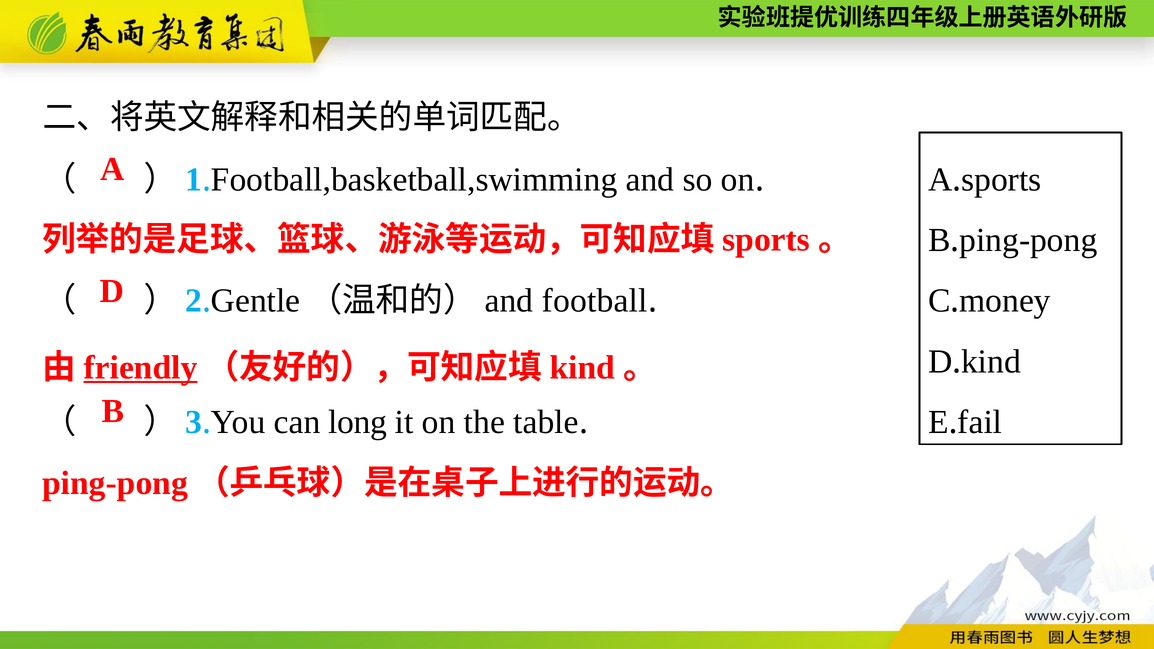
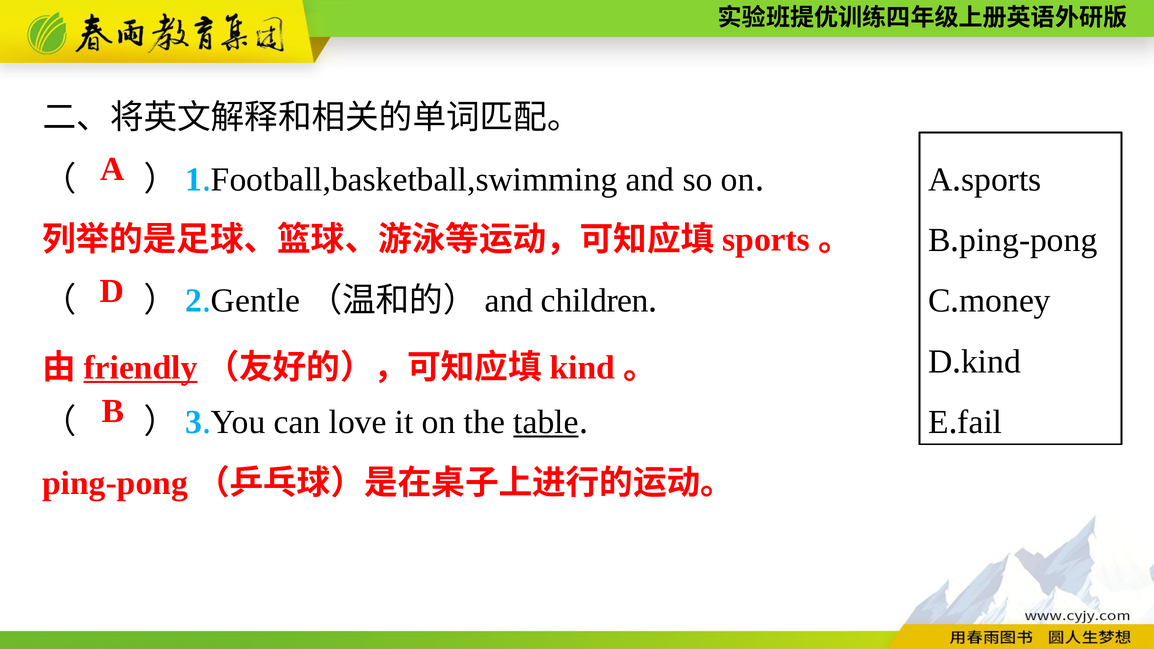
football: football -> children
long: long -> love
table underline: none -> present
